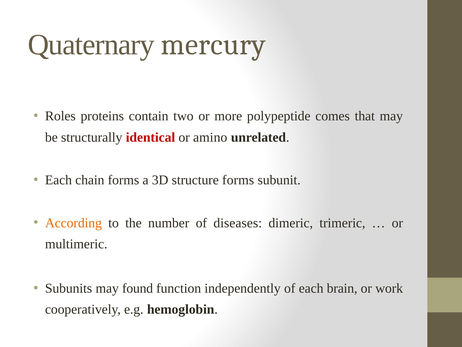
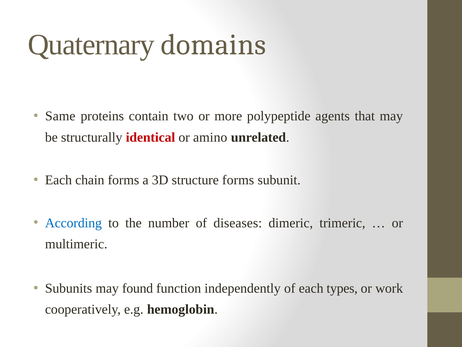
mercury: mercury -> domains
Roles: Roles -> Same
comes: comes -> agents
According colour: orange -> blue
brain: brain -> types
